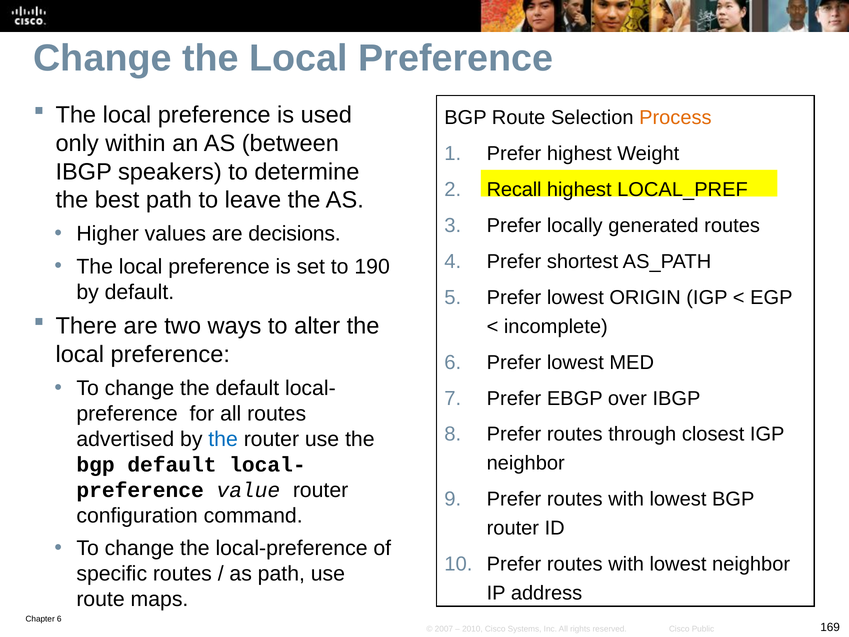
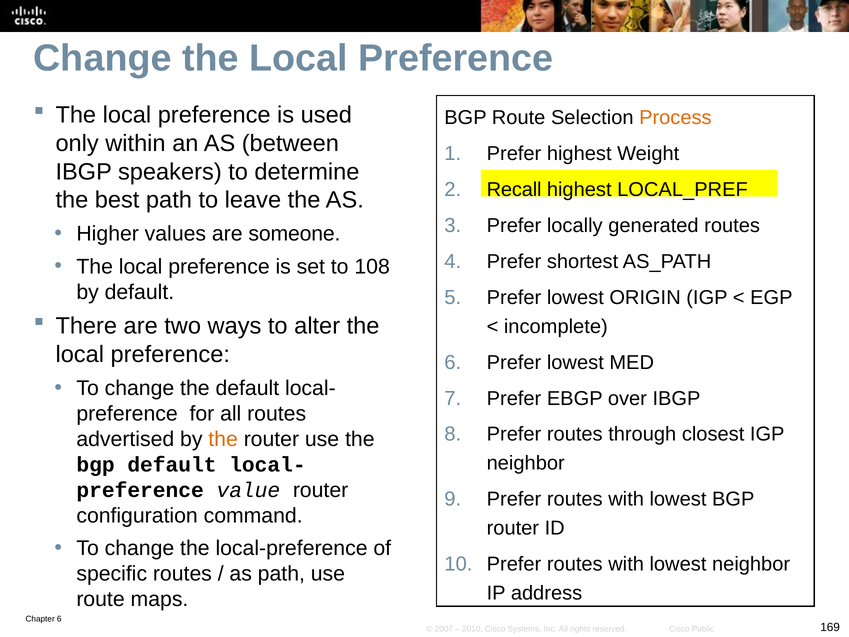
decisions: decisions -> someone
190: 190 -> 108
the at (223, 439) colour: blue -> orange
